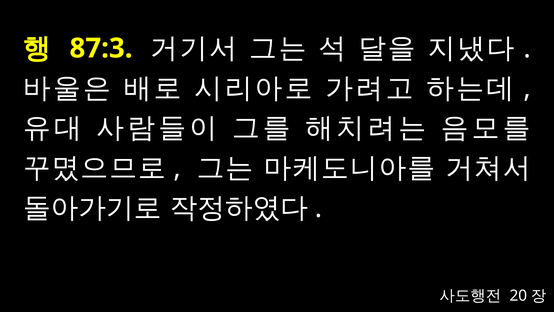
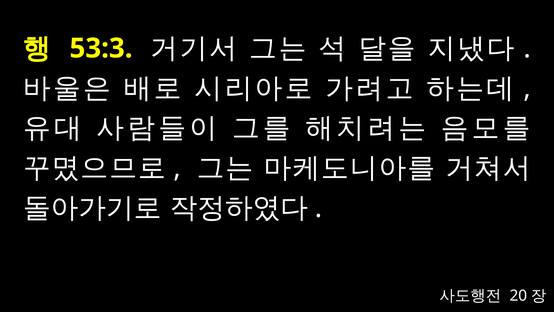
87:3: 87:3 -> 53:3
